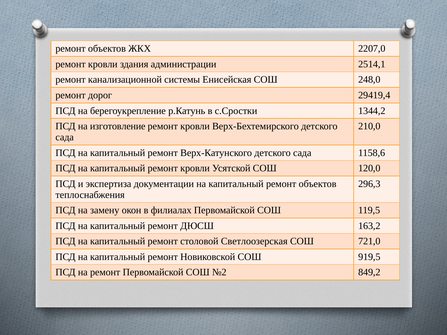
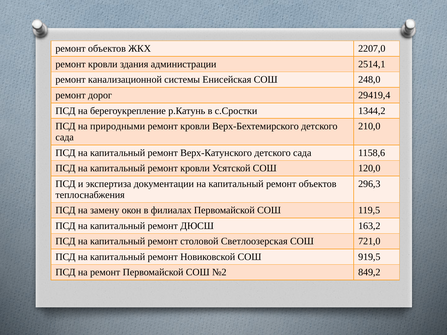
изготовление: изготовление -> природными
